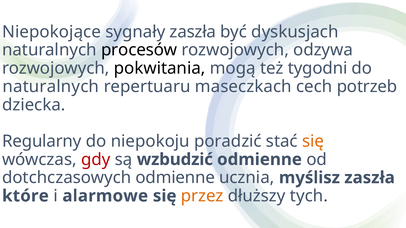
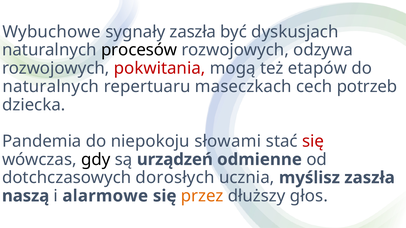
Niepokojące: Niepokojące -> Wybuchowe
pokwitania colour: black -> red
tygodni: tygodni -> etapów
Regularny: Regularny -> Pandemia
poradzić: poradzić -> słowami
się at (313, 141) colour: orange -> red
gdy colour: red -> black
wzbudzić: wzbudzić -> urządzeń
dotchczasowych odmienne: odmienne -> dorosłych
które: które -> naszą
tych: tych -> głos
